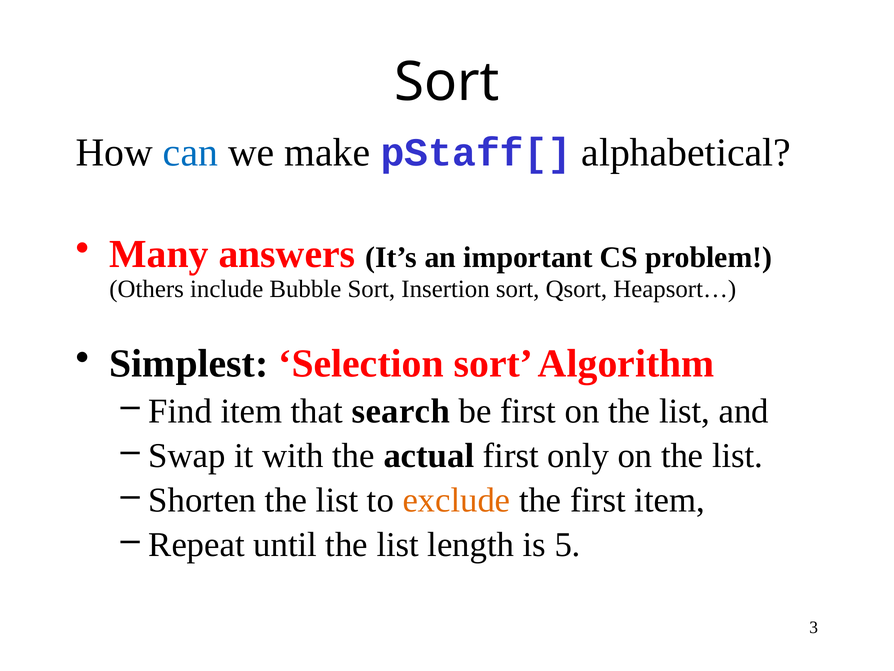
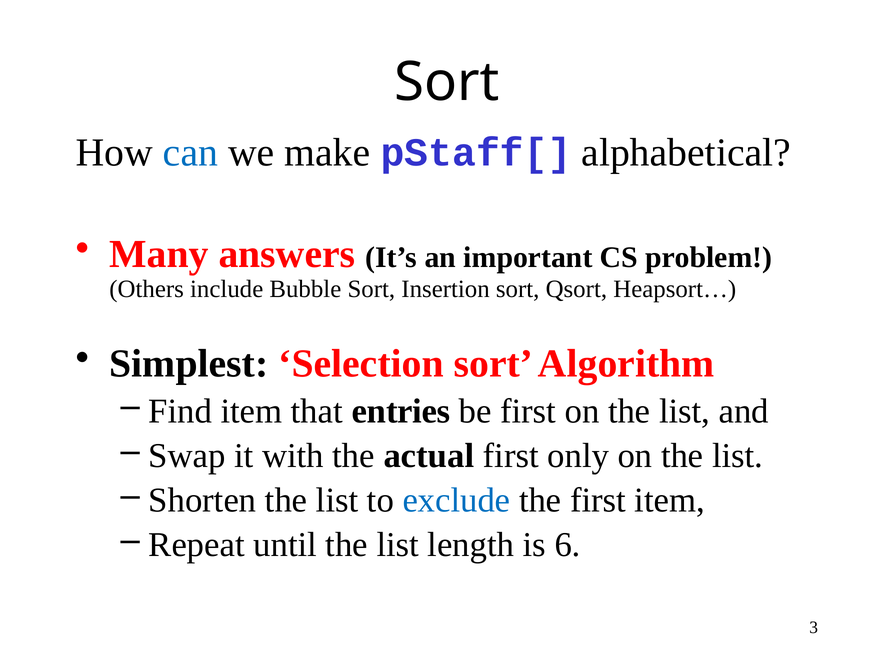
search: search -> entries
exclude colour: orange -> blue
5: 5 -> 6
